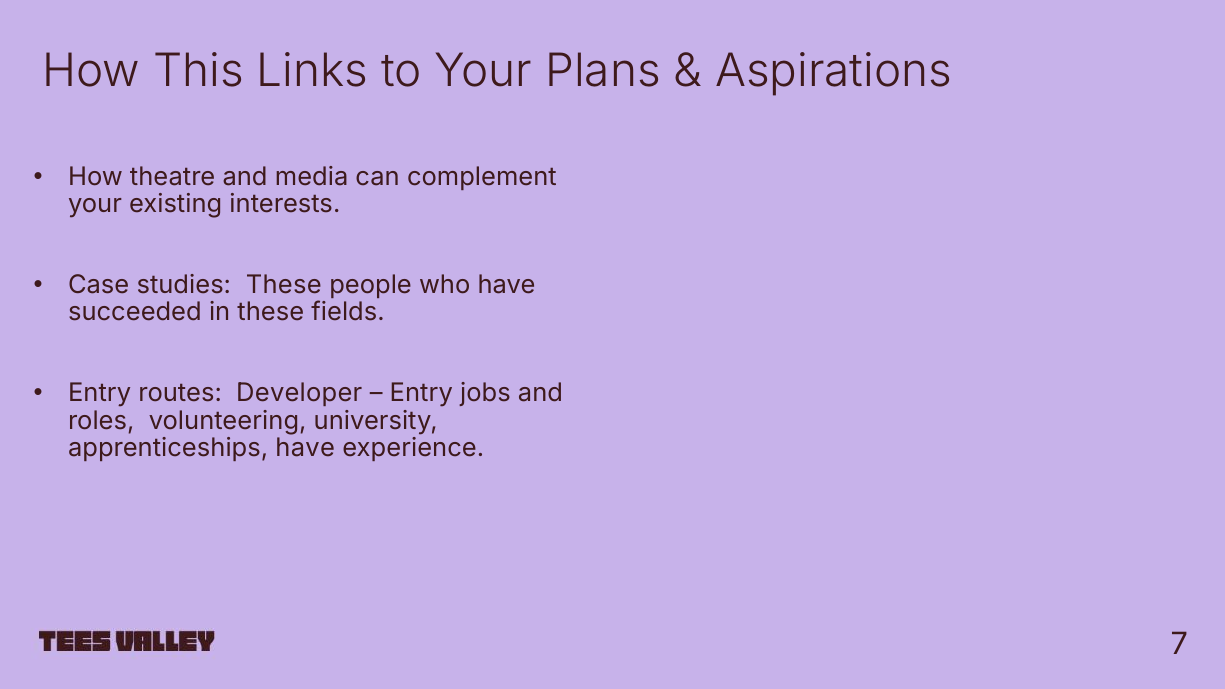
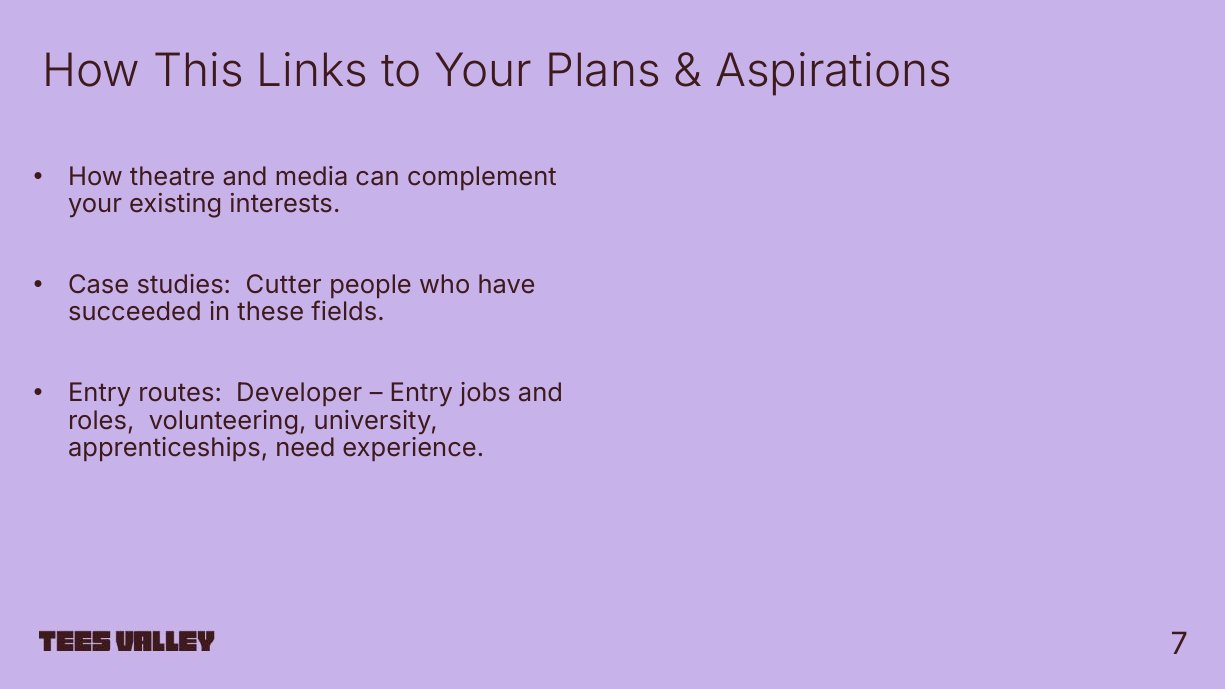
studies These: These -> Cutter
apprenticeships have: have -> need
